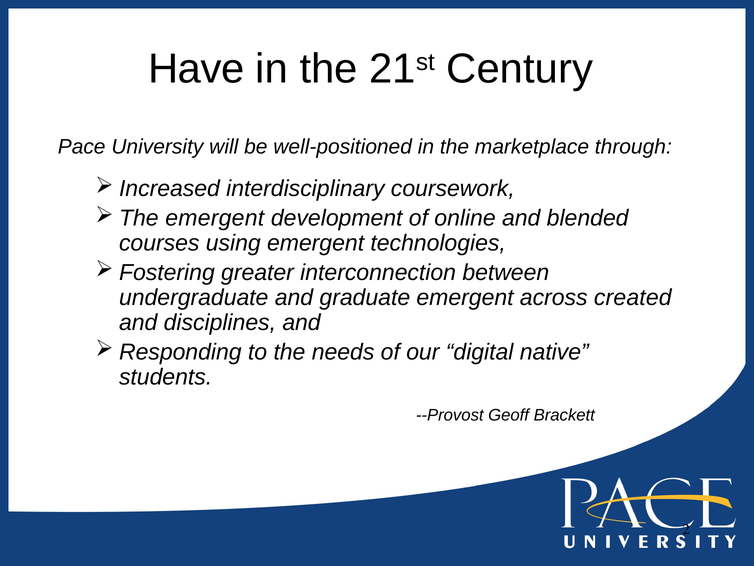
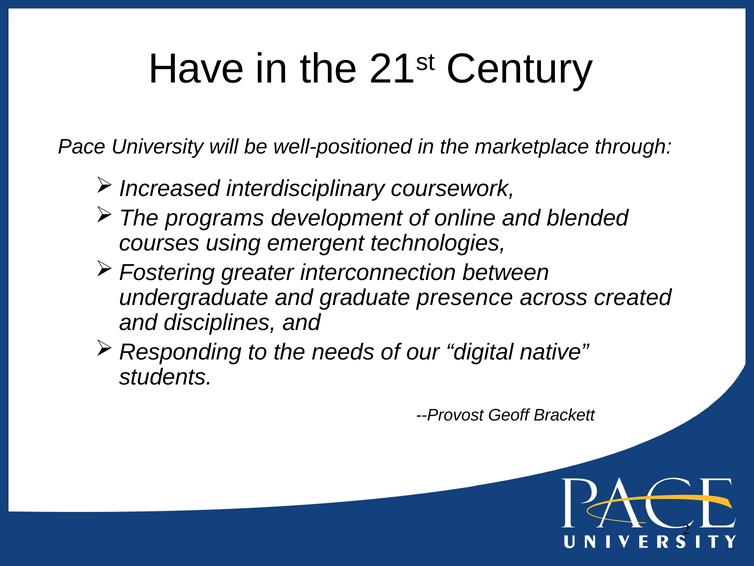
emergent at (215, 218): emergent -> programs
graduate emergent: emergent -> presence
